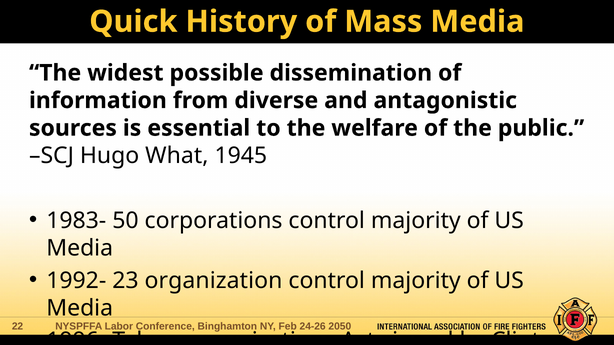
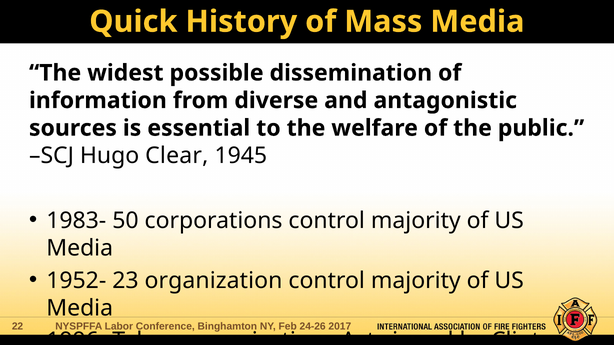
What: What -> Clear
1992-: 1992- -> 1952-
2050: 2050 -> 2017
